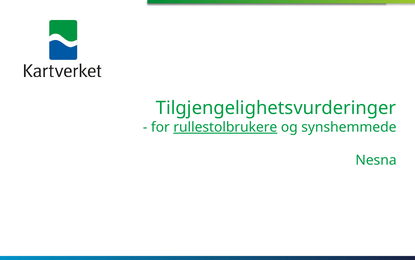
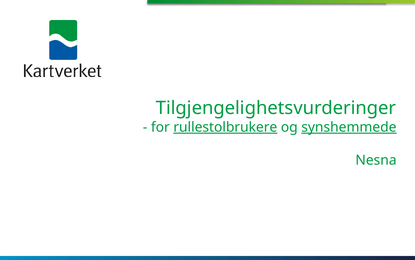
synshemmede underline: none -> present
